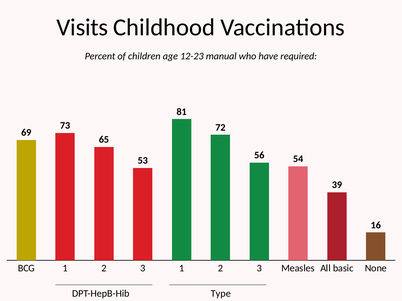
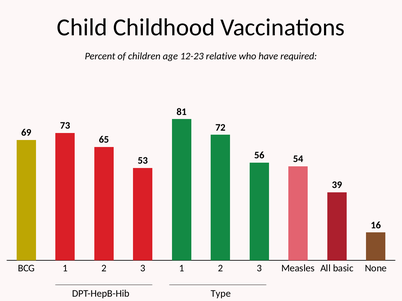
Visits: Visits -> Child
manual: manual -> relative
